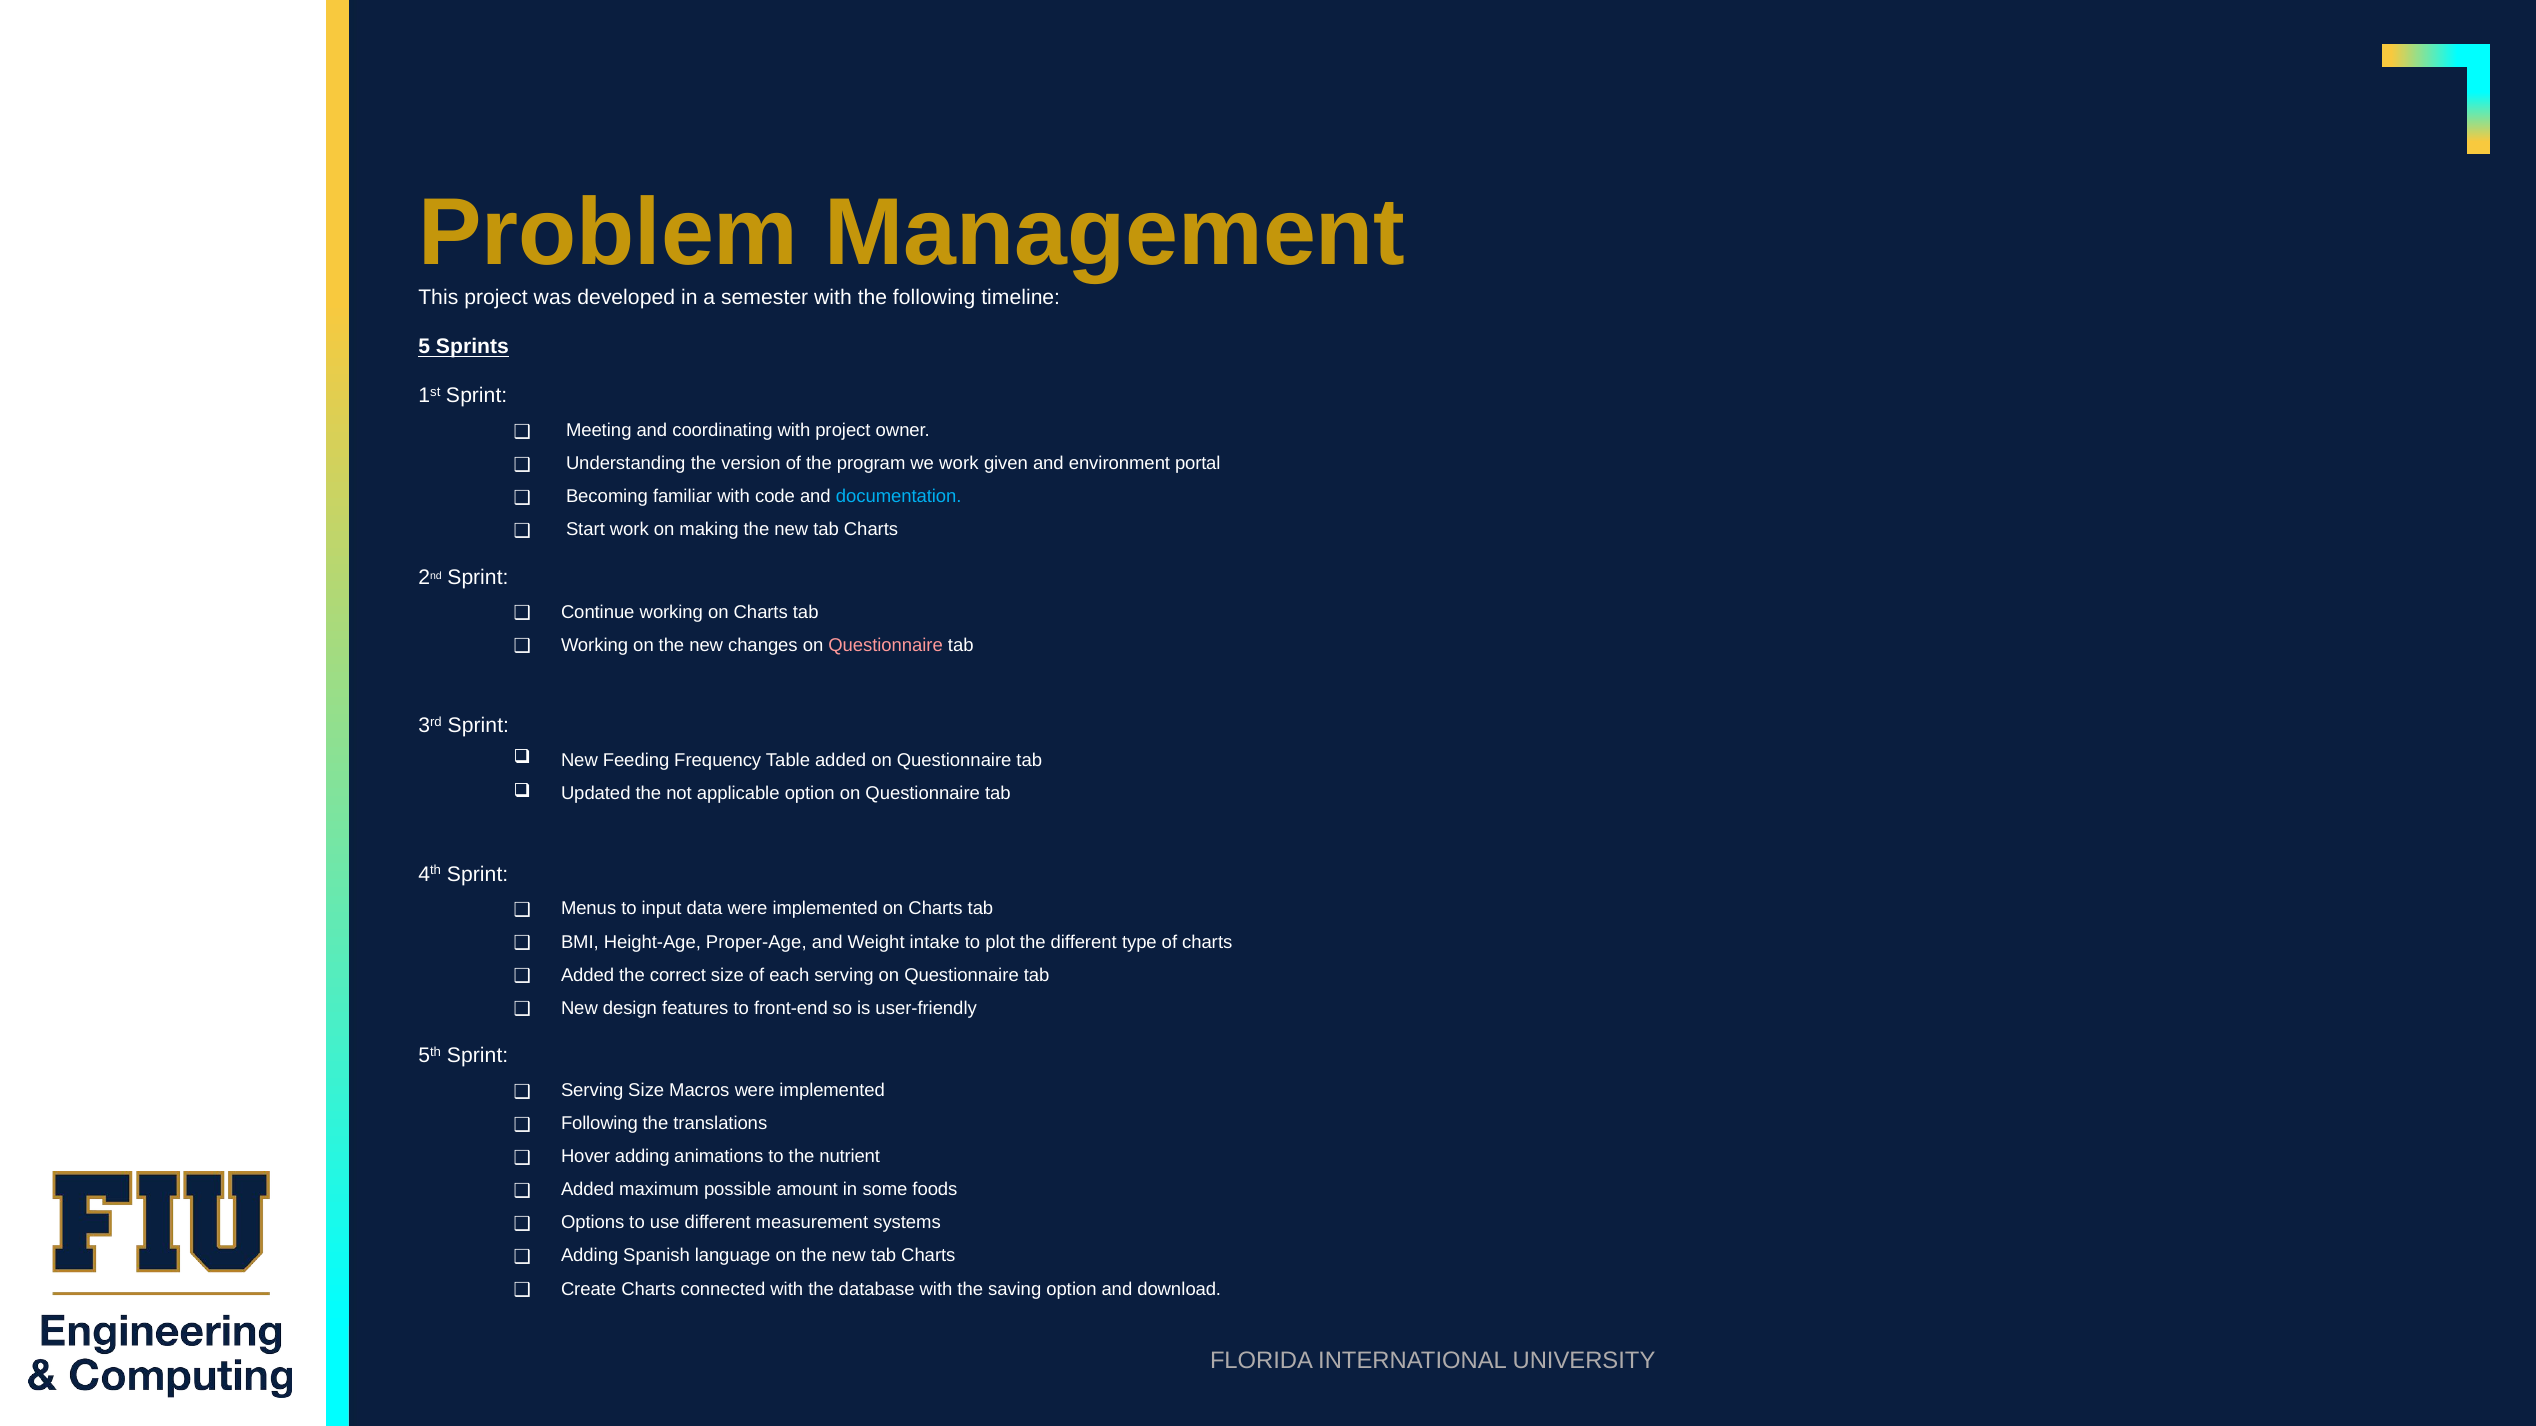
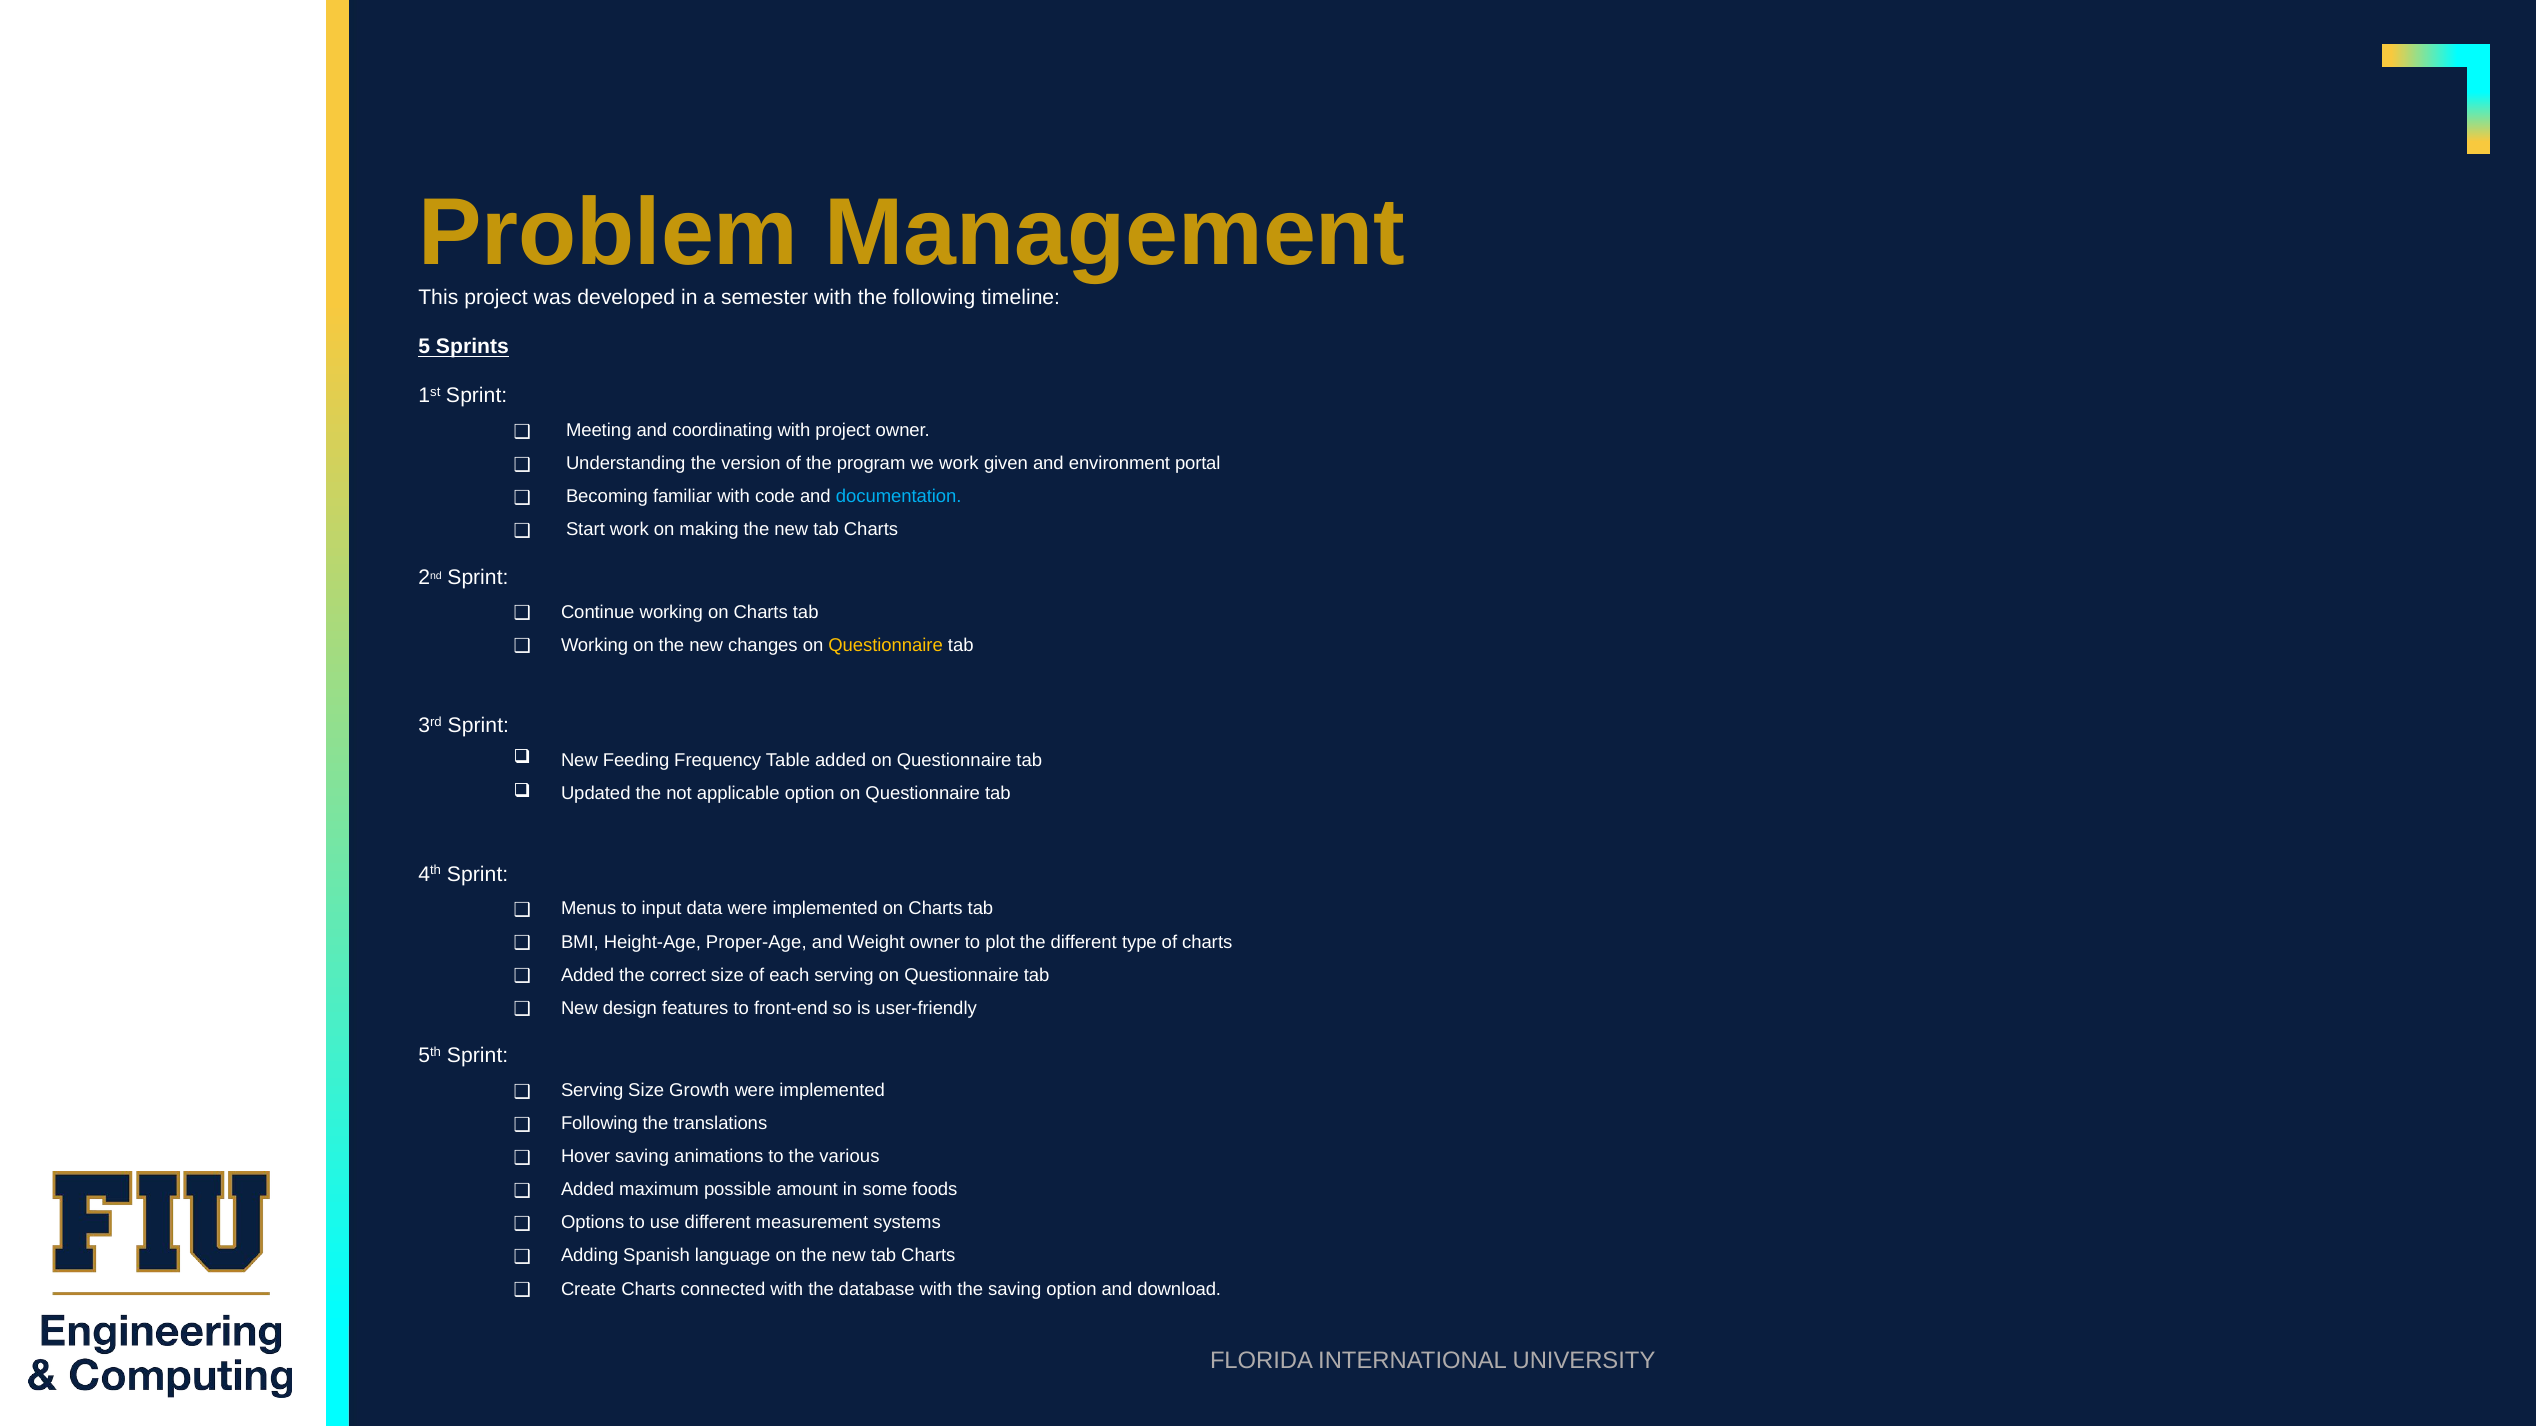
Questionnaire at (886, 645) colour: pink -> yellow
Weight intake: intake -> owner
Macros: Macros -> Growth
Hover adding: adding -> saving
nutrient: nutrient -> various
